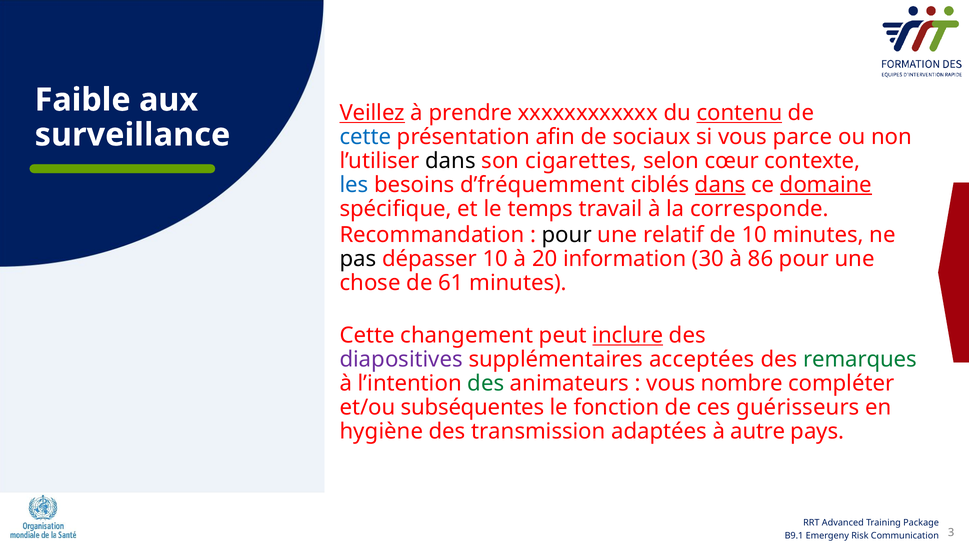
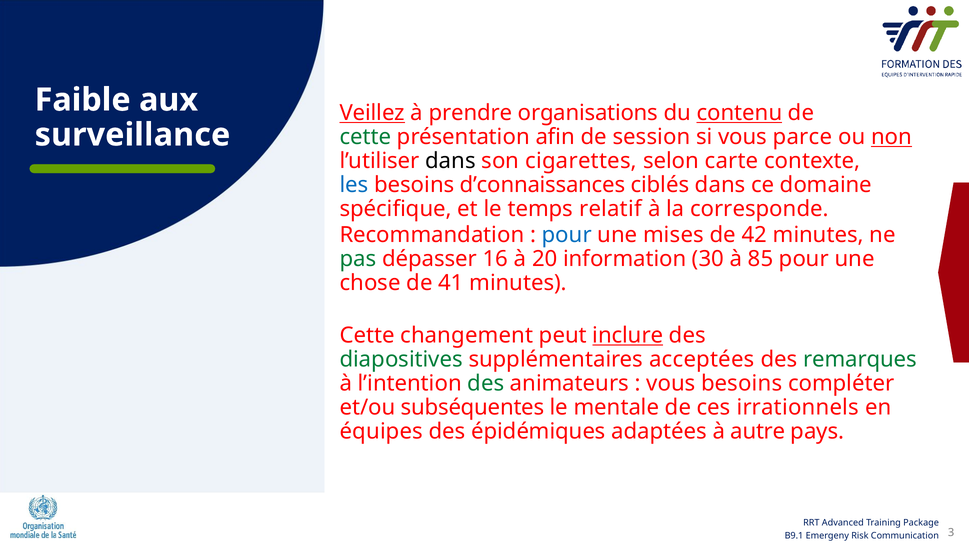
xxxxxxxxxxxx: xxxxxxxxxxxx -> organisations
cette at (365, 137) colour: blue -> green
sociaux: sociaux -> session
non underline: none -> present
cœur: cœur -> carte
d’fréquemment: d’fréquemment -> d’connaissances
dans at (720, 185) underline: present -> none
domaine underline: present -> none
travail: travail -> relatif
pour at (567, 235) colour: black -> blue
relatif: relatif -> mises
de 10: 10 -> 42
pas colour: black -> green
dépasser 10: 10 -> 16
86: 86 -> 85
61: 61 -> 41
diapositives colour: purple -> green
vous nombre: nombre -> besoins
fonction: fonction -> mentale
guérisseurs: guérisseurs -> irrationnels
hygiène: hygiène -> équipes
transmission: transmission -> épidémiques
